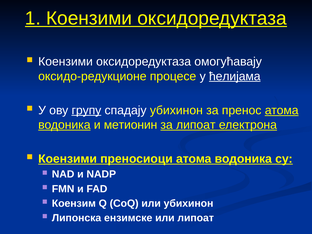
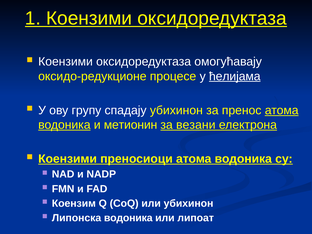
групу underline: present -> none
за липоат: липоат -> везани
Липонска ензимске: ензимске -> водоника
